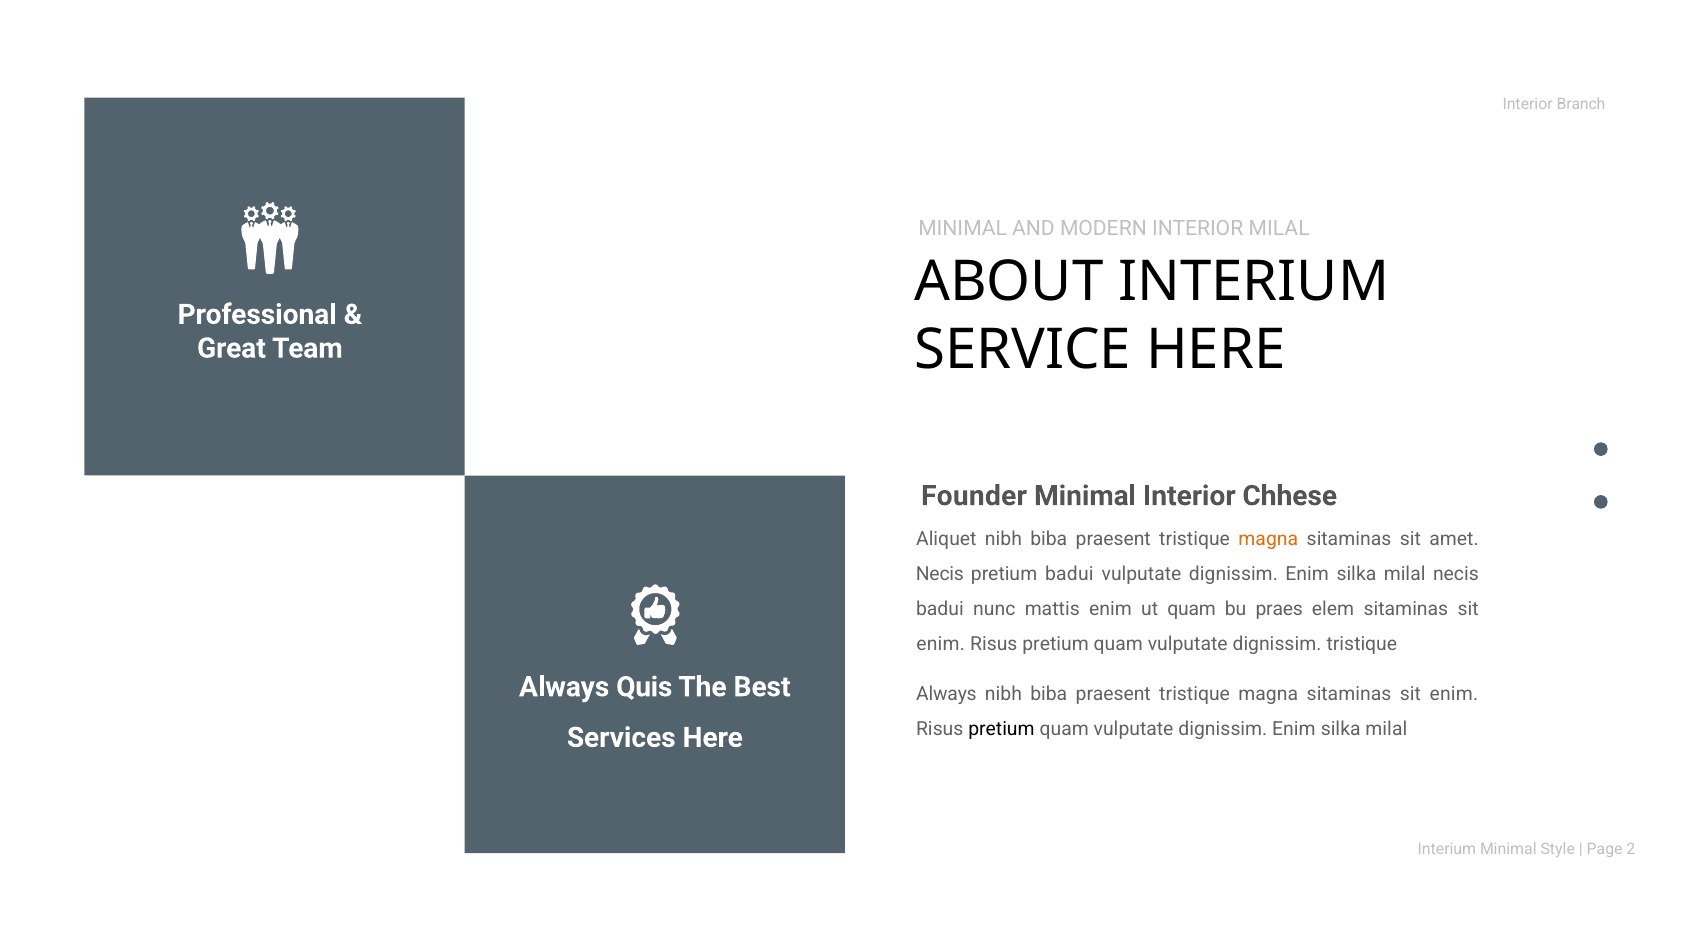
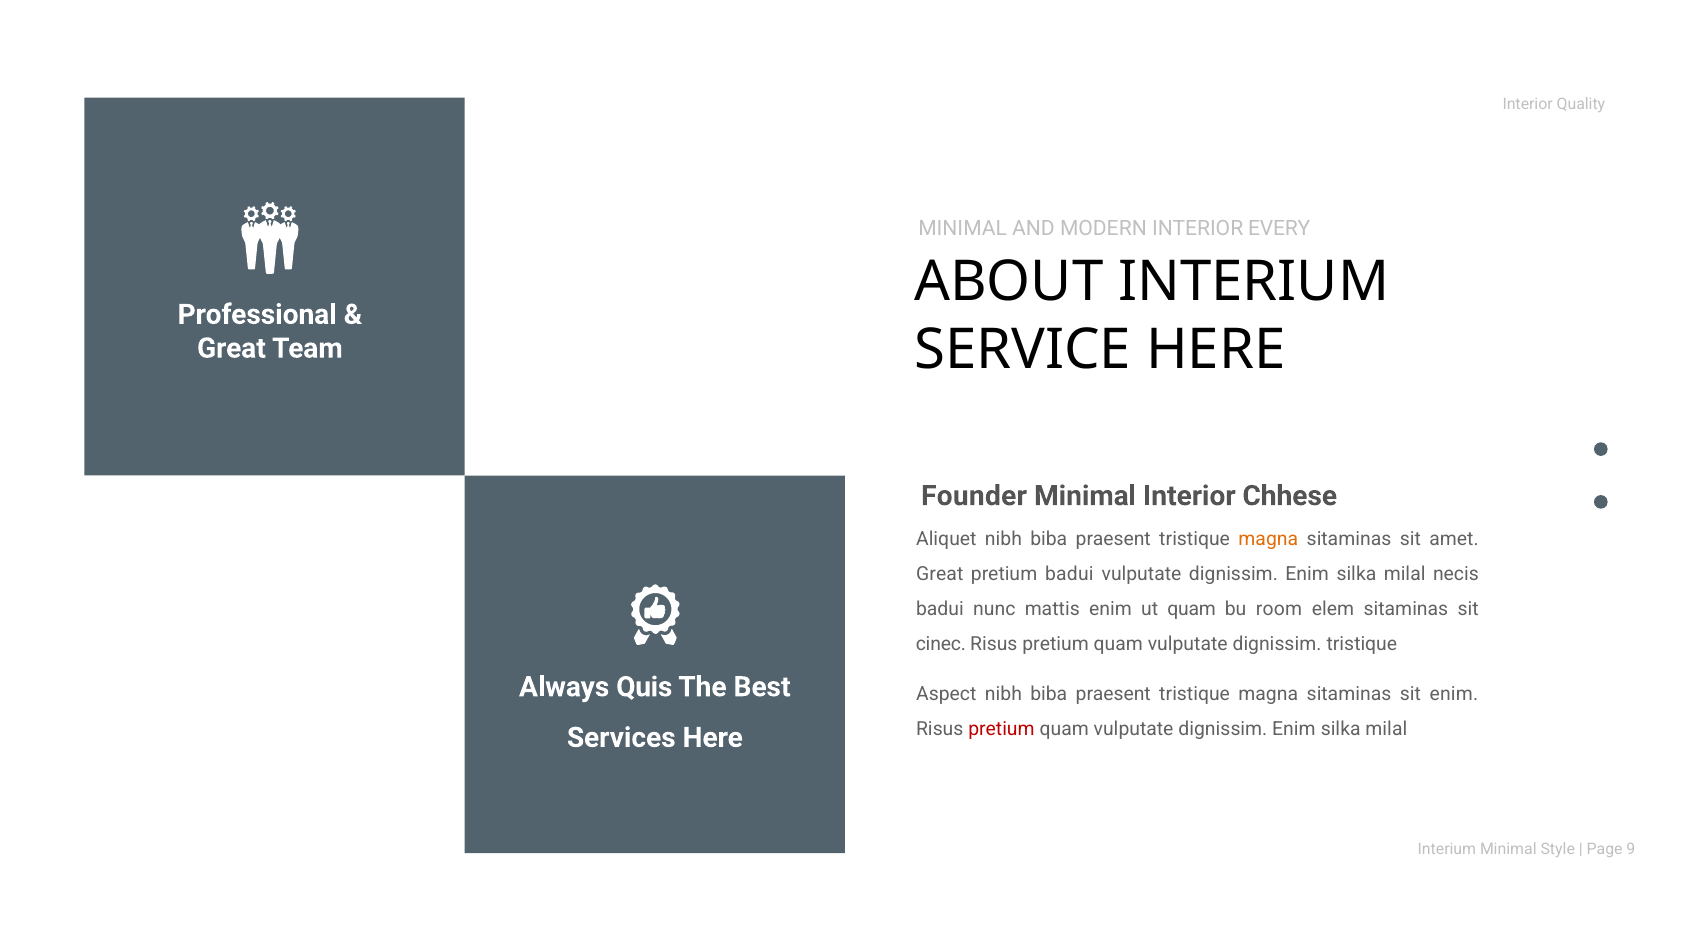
Branch: Branch -> Quality
INTERIOR MILAL: MILAL -> EVERY
Necis at (940, 574): Necis -> Great
praes: praes -> room
enim at (941, 644): enim -> cinec
Always at (946, 694): Always -> Aspect
pretium at (1001, 729) colour: black -> red
2: 2 -> 9
